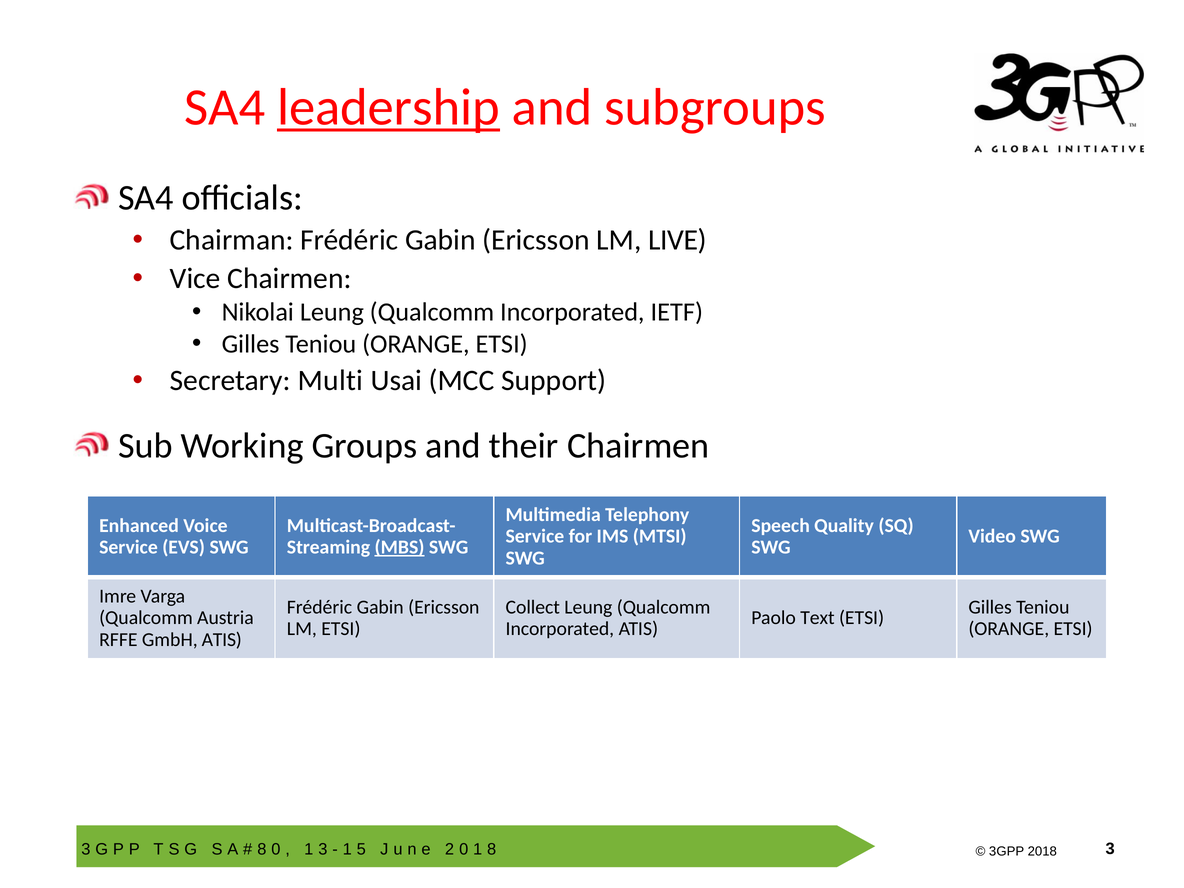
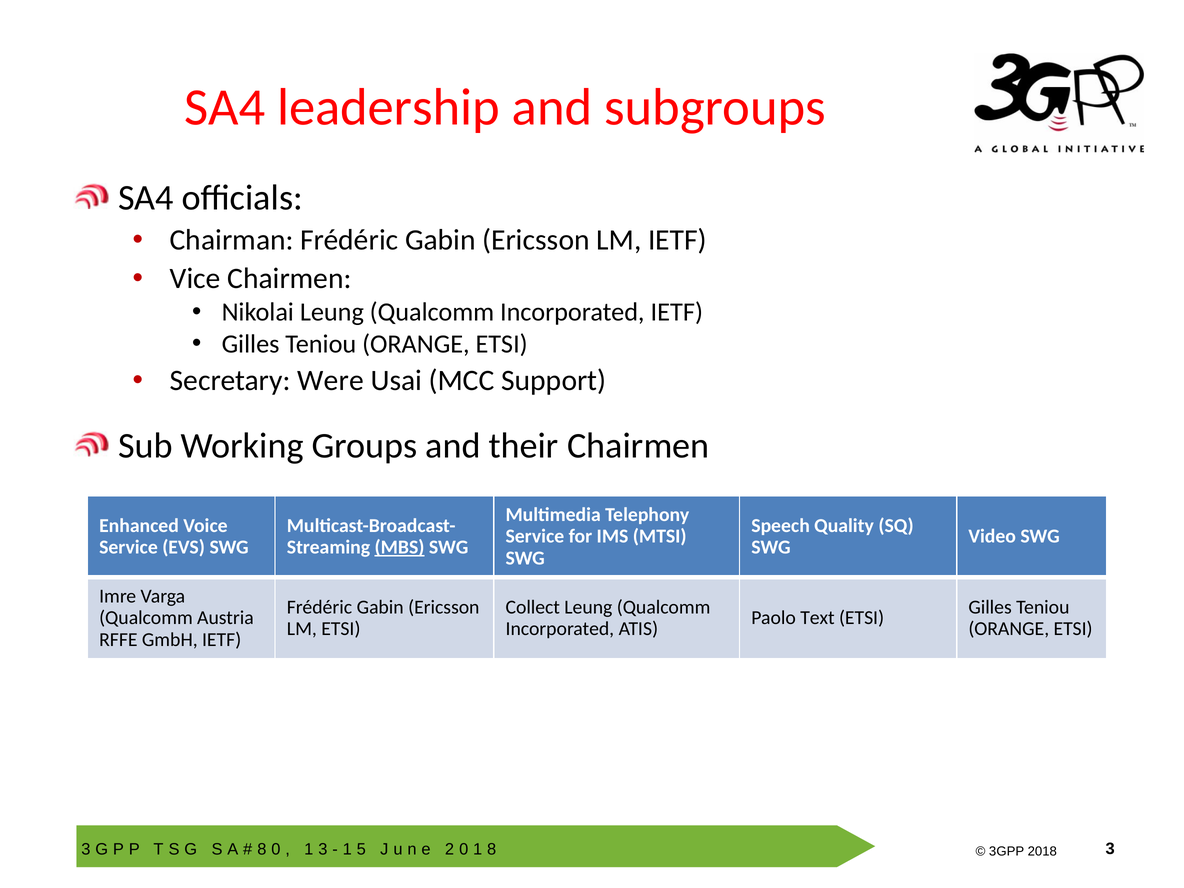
leadership underline: present -> none
LM LIVE: LIVE -> IETF
Multi: Multi -> Were
GmbH ATIS: ATIS -> IETF
